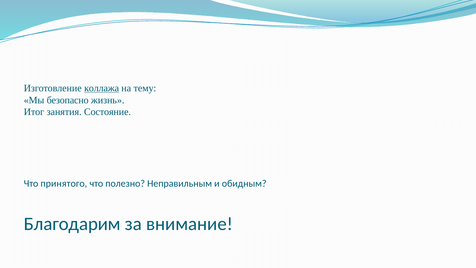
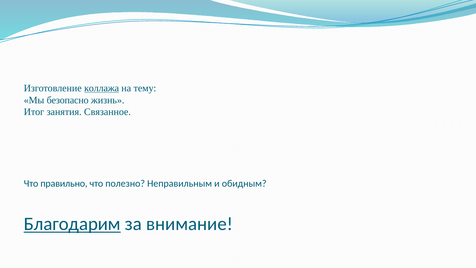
Состояние: Состояние -> Связанное
принятого: принятого -> правильно
Благодарим underline: none -> present
